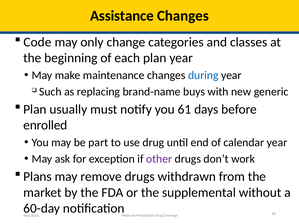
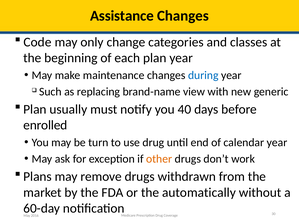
buys: buys -> view
61: 61 -> 40
part: part -> turn
other colour: purple -> orange
supplemental: supplemental -> automatically
